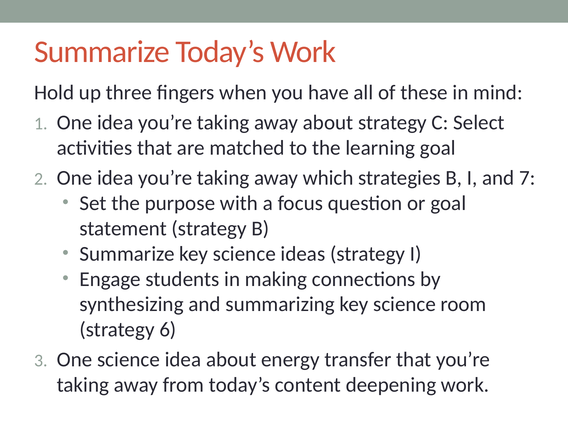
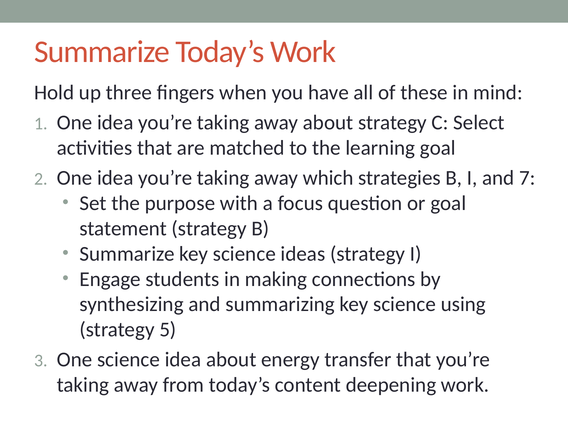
room: room -> using
6: 6 -> 5
